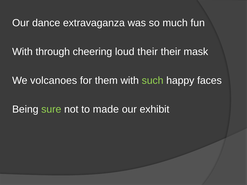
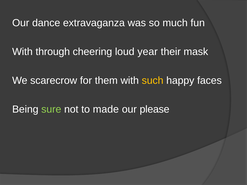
loud their: their -> year
volcanoes: volcanoes -> scarecrow
such colour: light green -> yellow
exhibit: exhibit -> please
